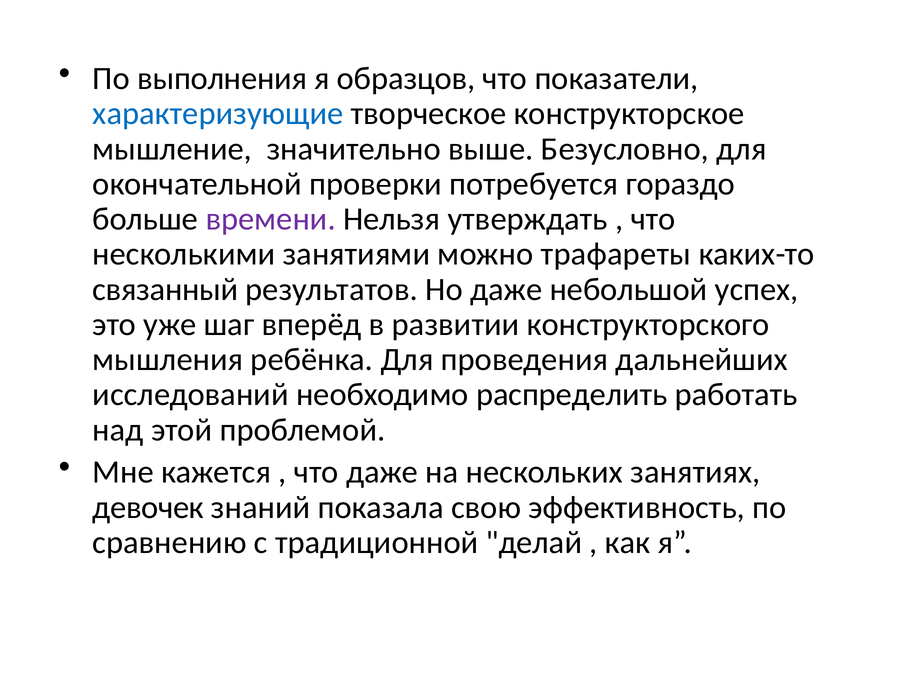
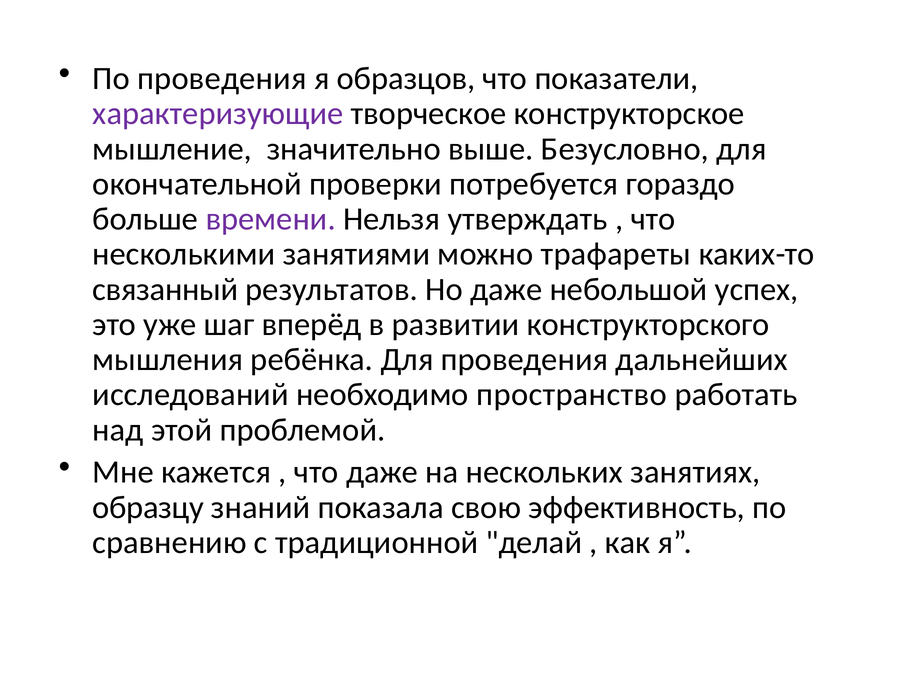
По выполнения: выполнения -> проведения
характеризующие colour: blue -> purple
распределить: распределить -> пространство
девочек: девочек -> образцу
